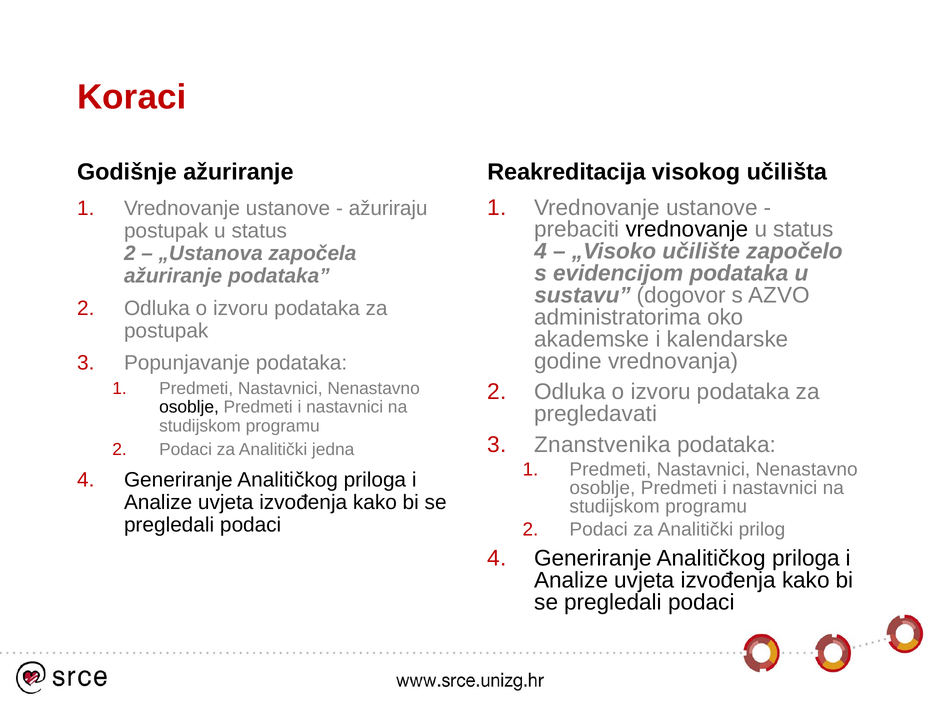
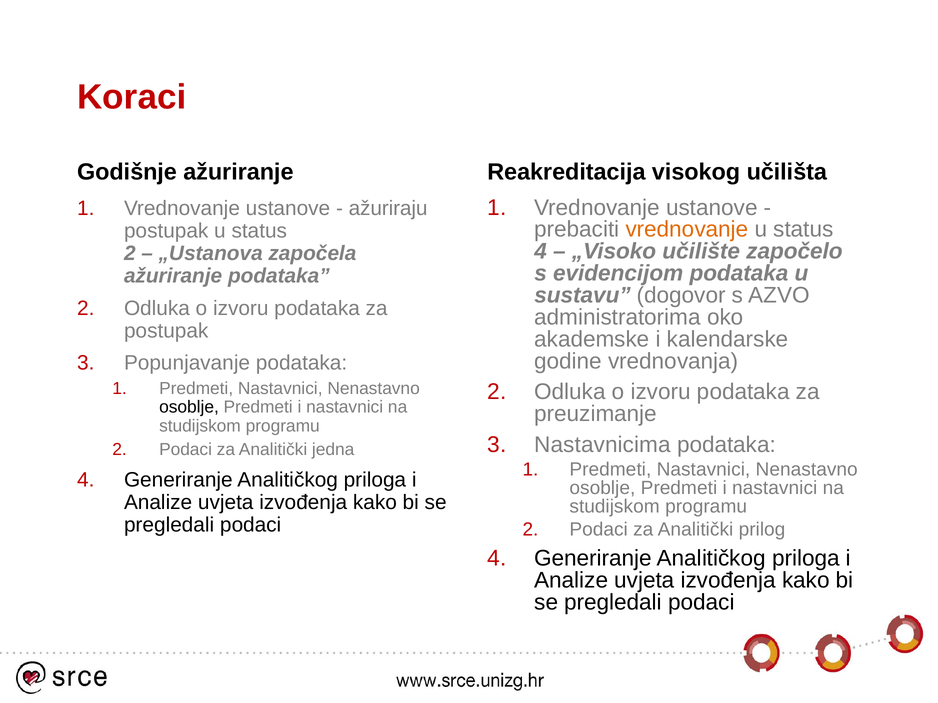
vrednovanje at (687, 230) colour: black -> orange
pregledavati: pregledavati -> preuzimanje
Znanstvenika: Znanstvenika -> Nastavnicima
